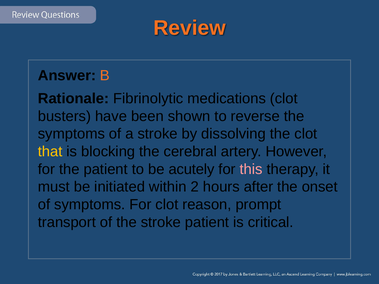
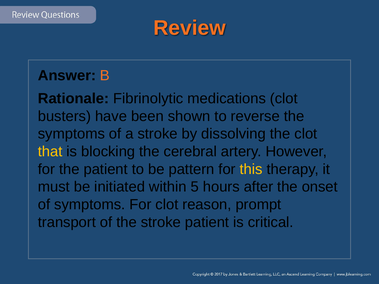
acutely: acutely -> pattern
this colour: pink -> yellow
2: 2 -> 5
